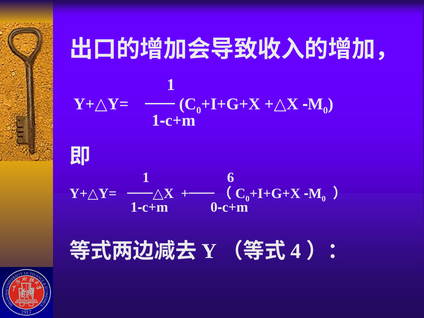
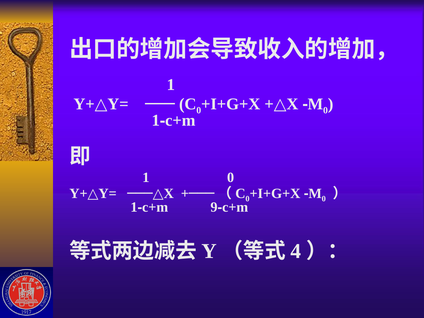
1 6: 6 -> 0
0 at (214, 207): 0 -> 9
